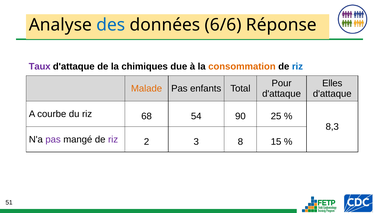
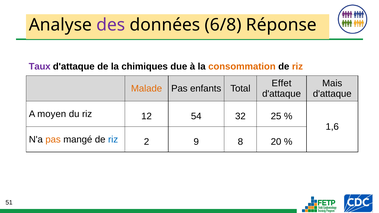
des colour: blue -> purple
6/6: 6/6 -> 6/8
riz at (297, 66) colour: blue -> orange
Pour: Pour -> Effet
Elles: Elles -> Mais
courbe: courbe -> moyen
68: 68 -> 12
90: 90 -> 32
8,3: 8,3 -> 1,6
pas at (53, 140) colour: purple -> orange
riz at (113, 140) colour: purple -> blue
3: 3 -> 9
15: 15 -> 20
